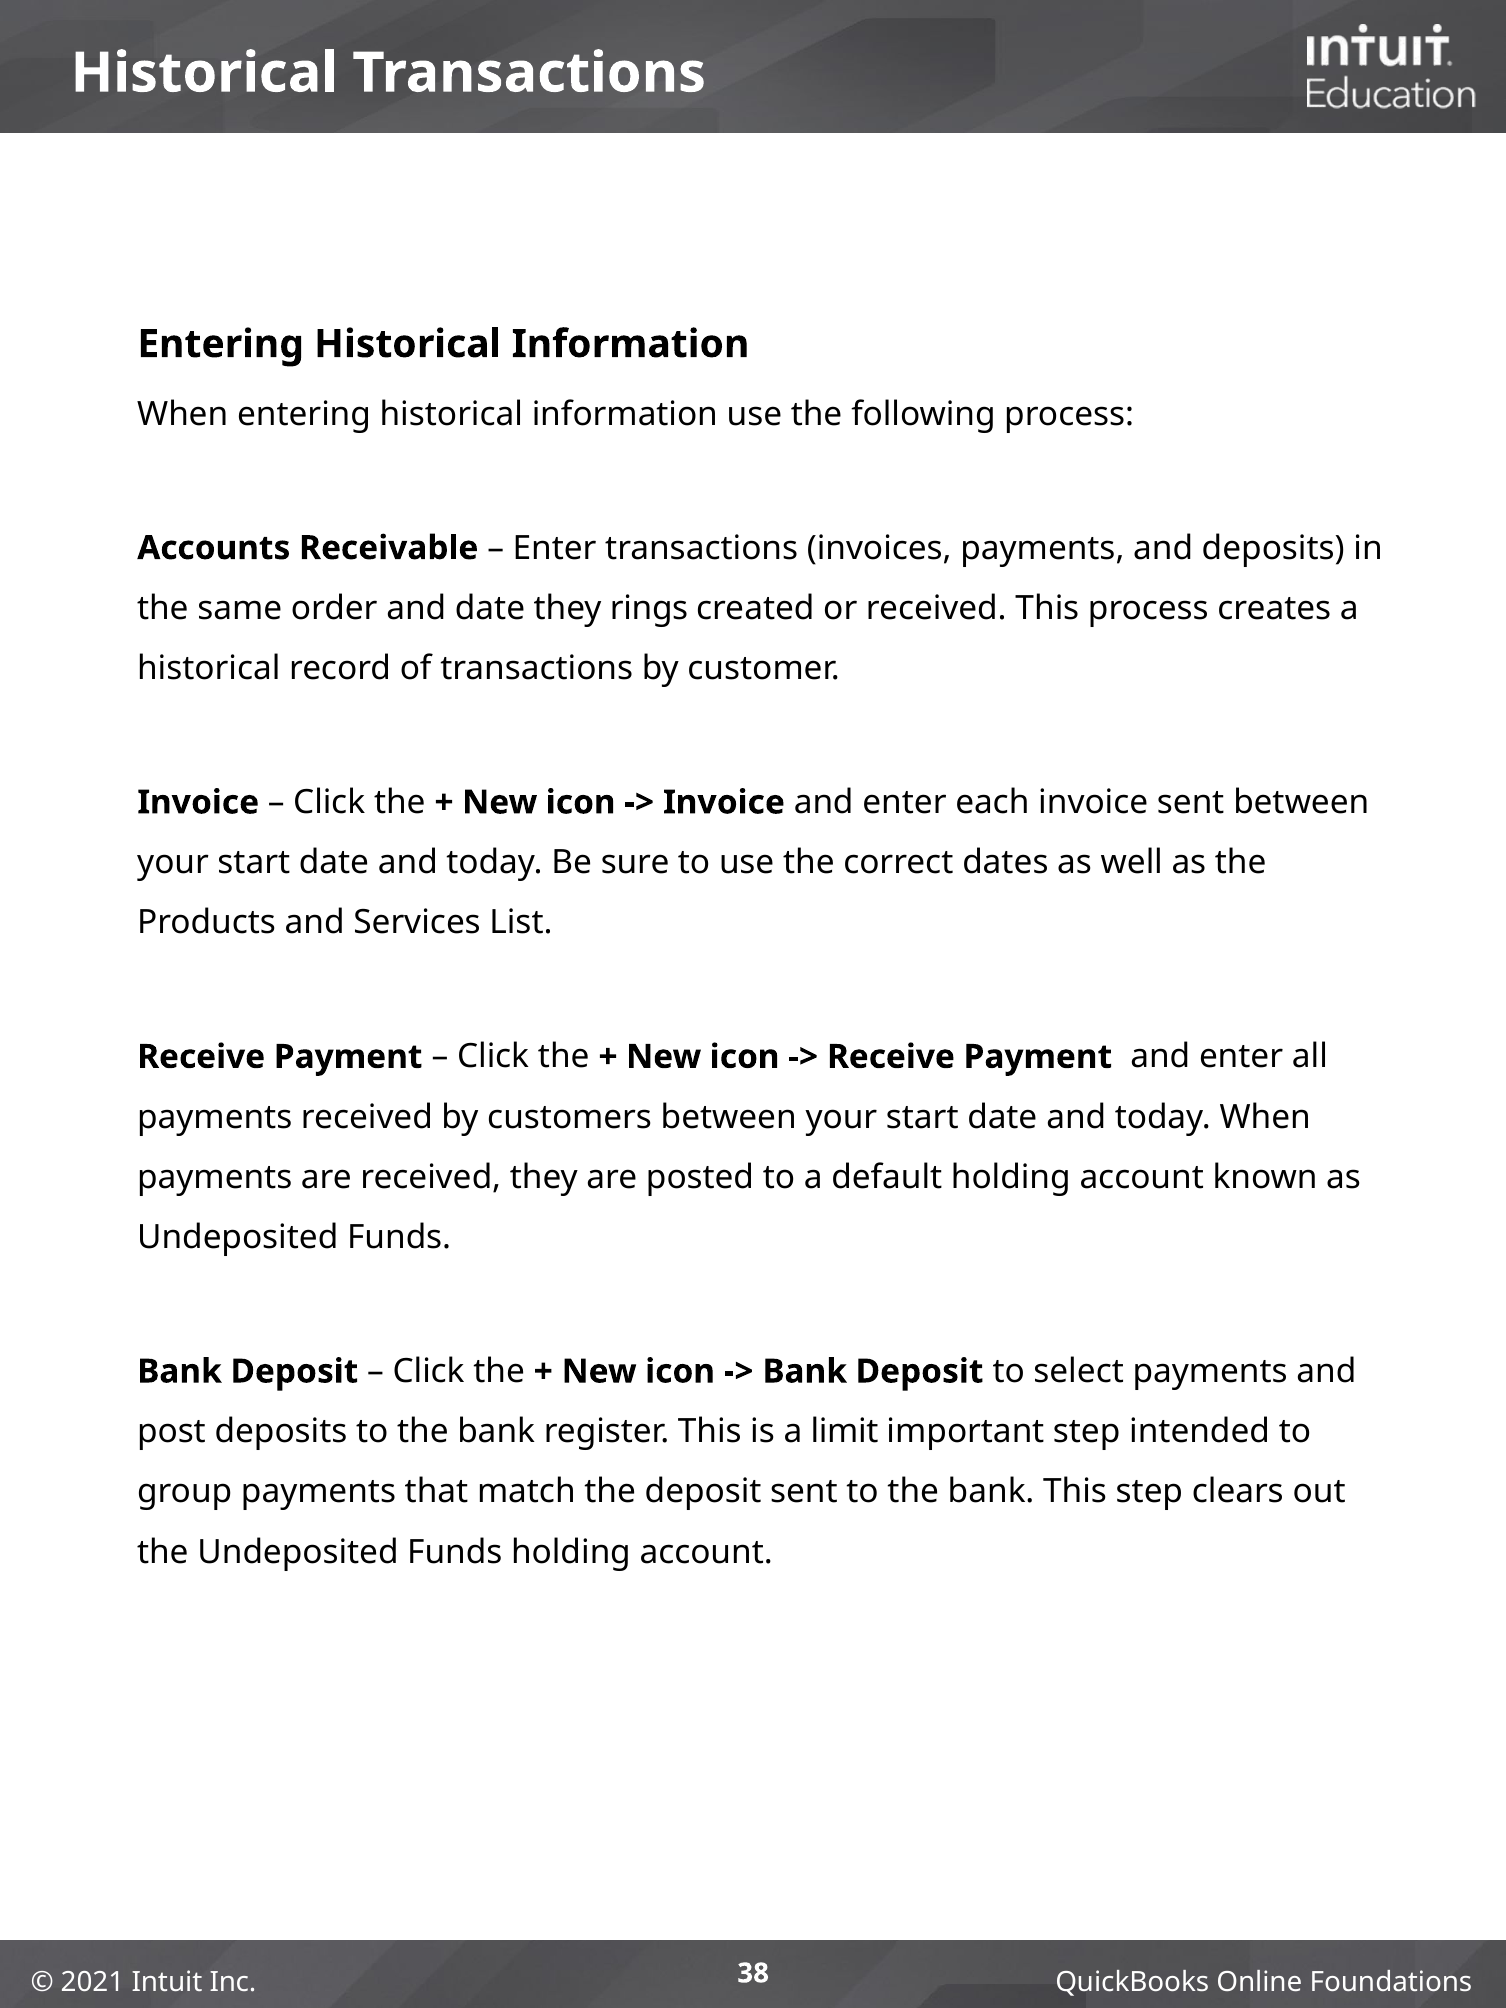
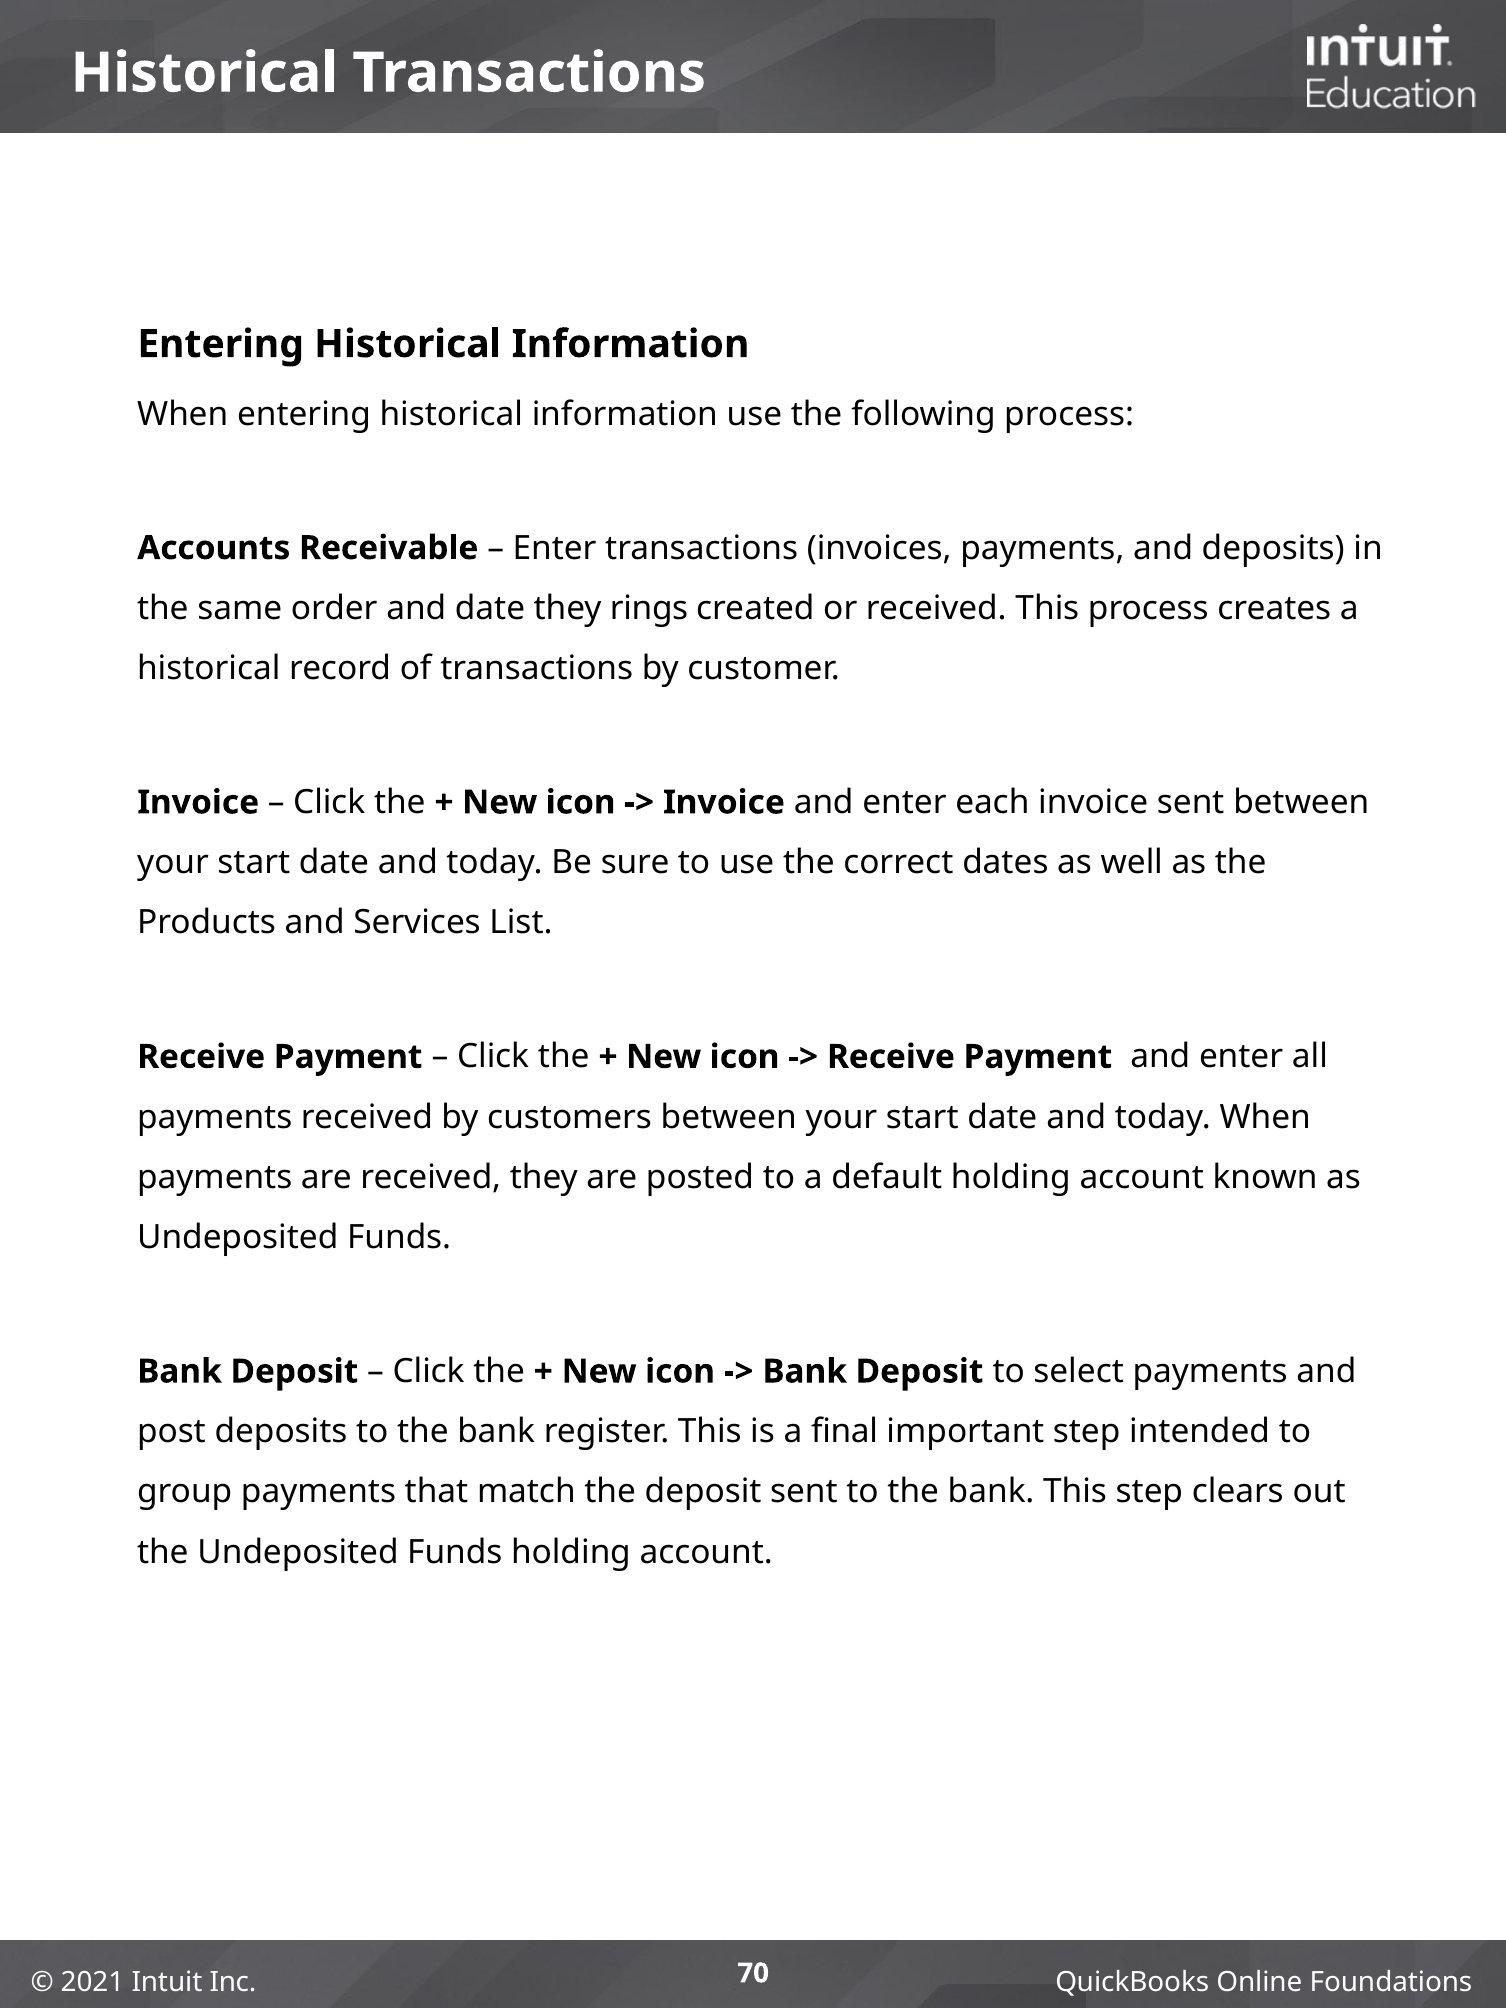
limit: limit -> final
38: 38 -> 70
